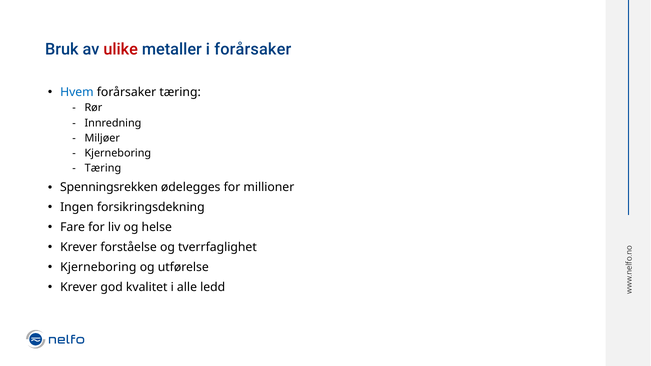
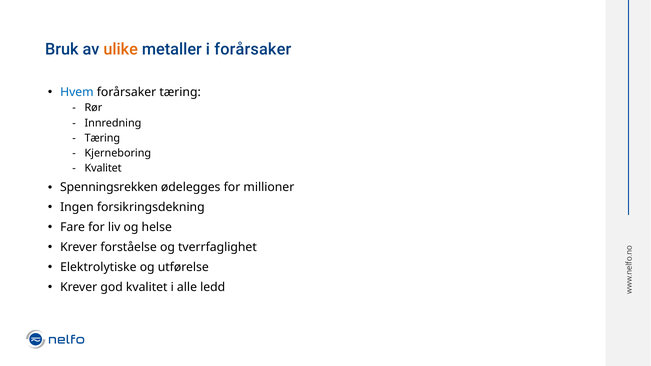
ulike colour: red -> orange
Miljøer at (102, 138): Miljøer -> Tæring
Tæring at (103, 168): Tæring -> Kvalitet
Kjerneboring at (98, 267): Kjerneboring -> Elektrolytiske
